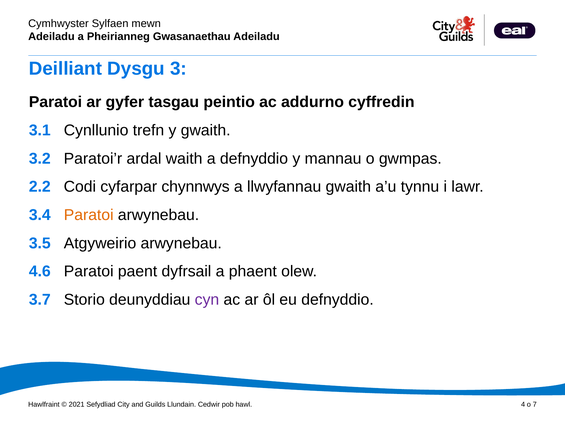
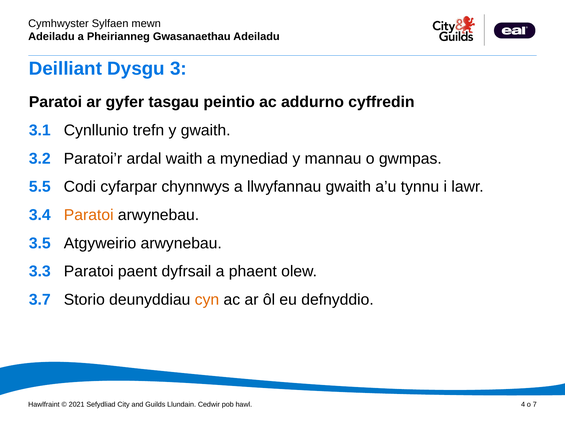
a defnyddio: defnyddio -> mynediad
2.2: 2.2 -> 5.5
4.6: 4.6 -> 3.3
cyn colour: purple -> orange
